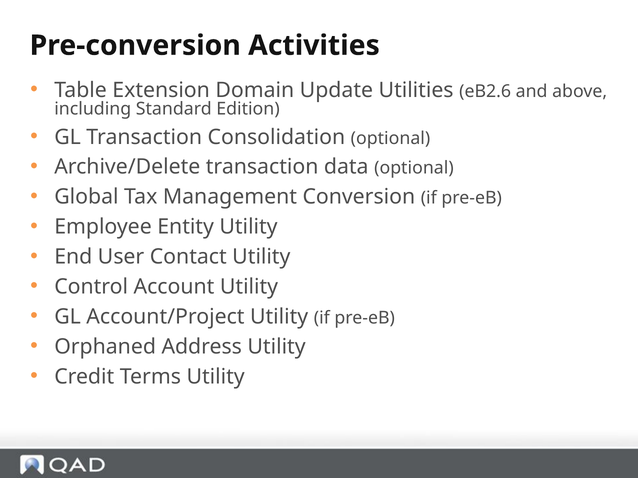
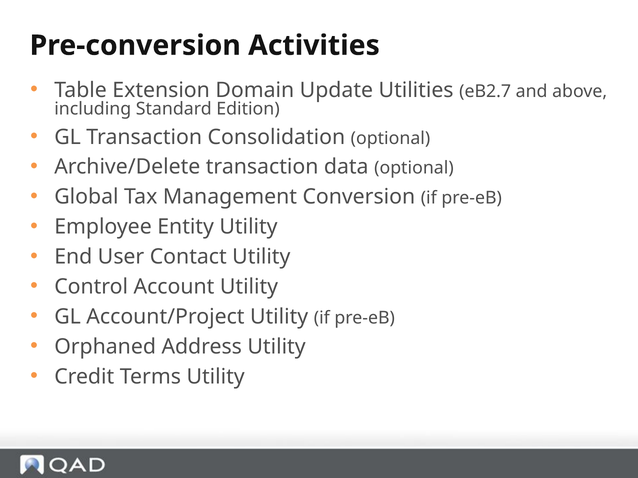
eB2.6: eB2.6 -> eB2.7
